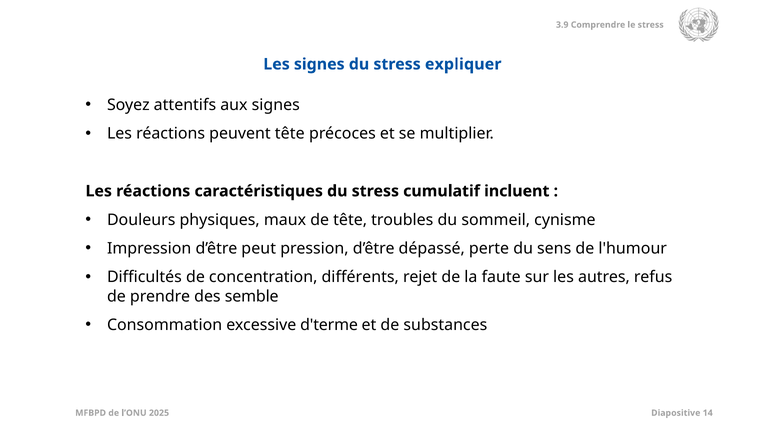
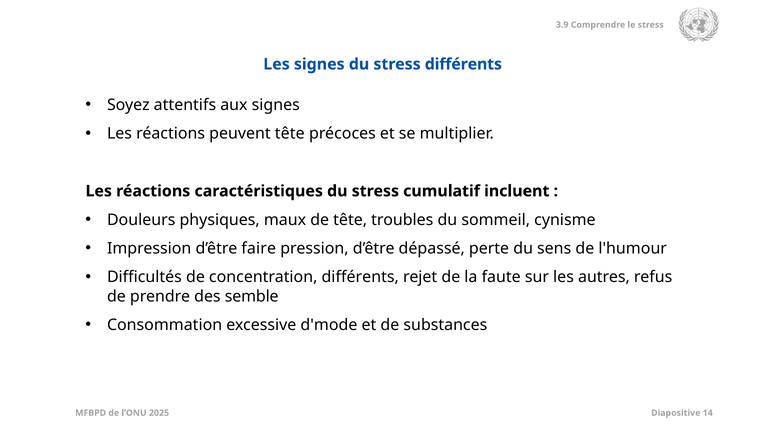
stress expliquer: expliquer -> différents
peut: peut -> faire
d'terme: d'terme -> d'mode
